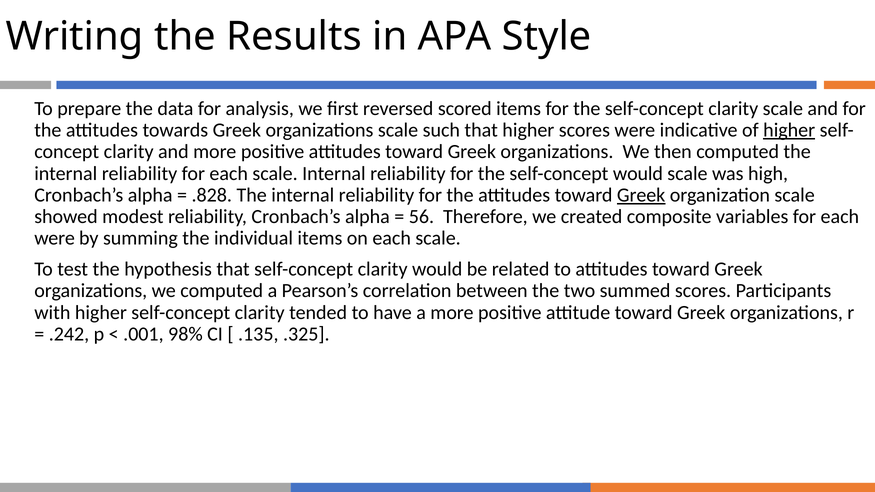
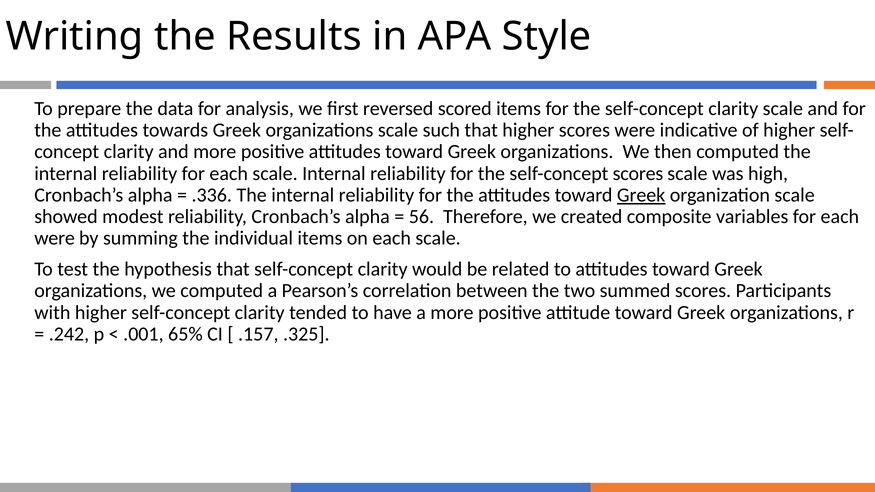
higher at (789, 130) underline: present -> none
self-concept would: would -> scores
.828: .828 -> .336
98%: 98% -> 65%
.135: .135 -> .157
